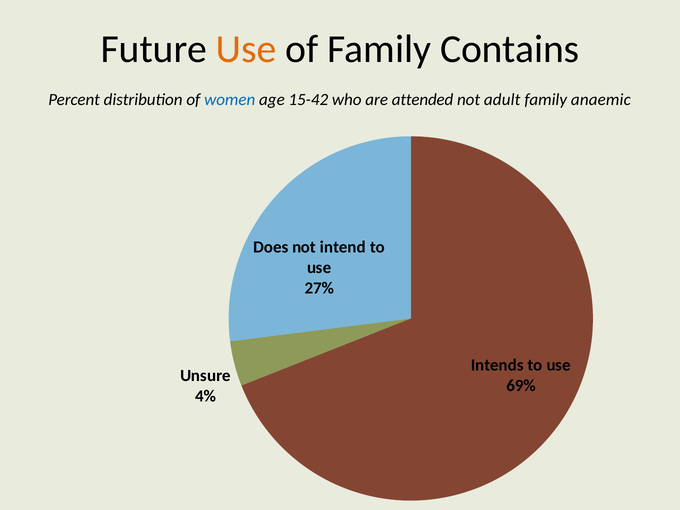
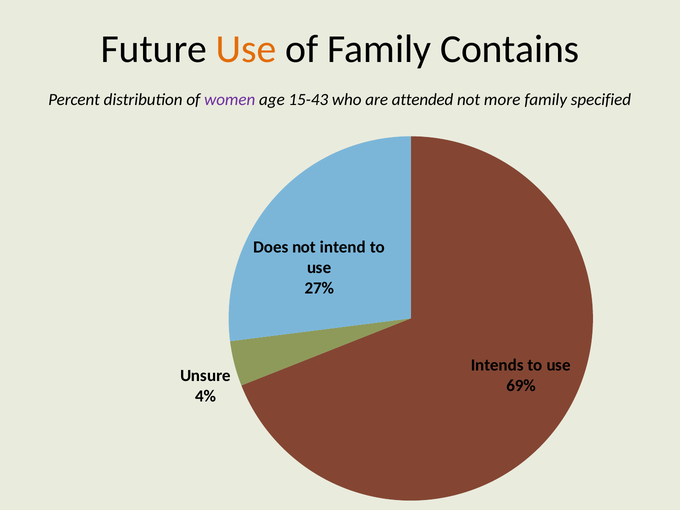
women colour: blue -> purple
15-42: 15-42 -> 15-43
adult: adult -> more
anaemic: anaemic -> specified
